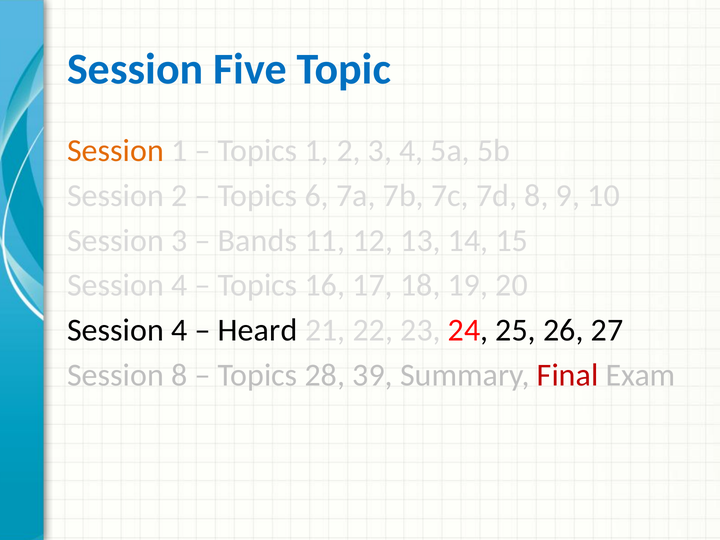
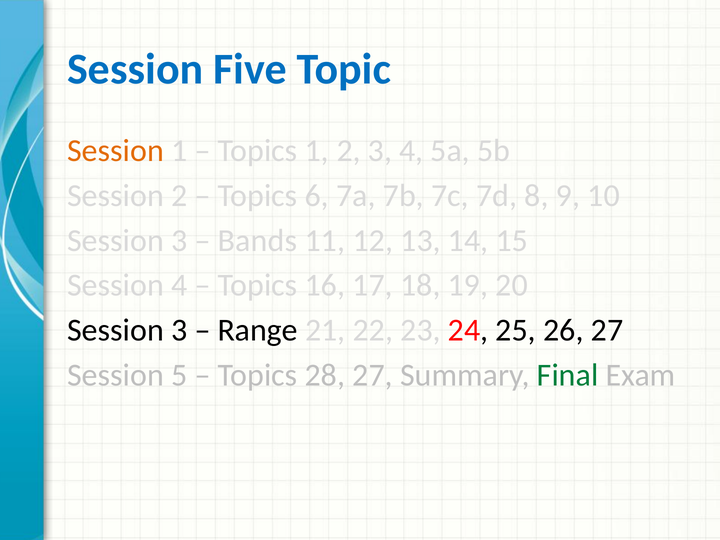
4 at (179, 330): 4 -> 3
Heard: Heard -> Range
Session 8: 8 -> 5
28 39: 39 -> 27
Final colour: red -> green
